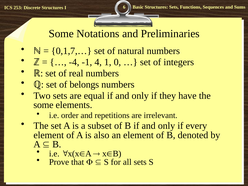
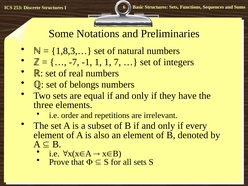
0,1,7,…: 0,1,7,… -> 1,8,3,…
-4: -4 -> -7
-1 4: 4 -> 1
0: 0 -> 7
some at (43, 105): some -> three
